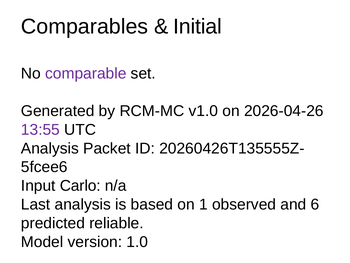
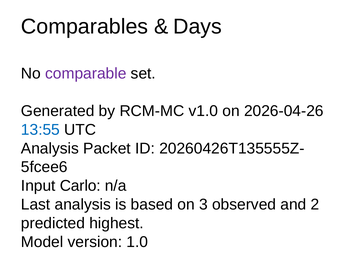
Initial: Initial -> Days
13:55 colour: purple -> blue
1: 1 -> 3
6: 6 -> 2
reliable: reliable -> highest
